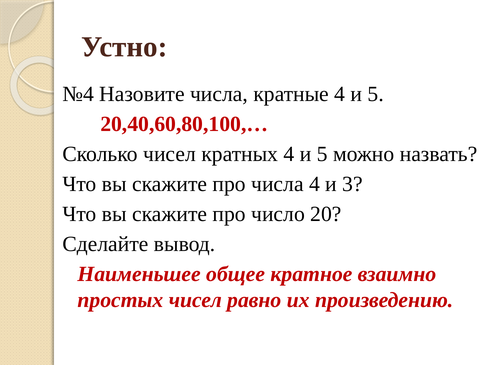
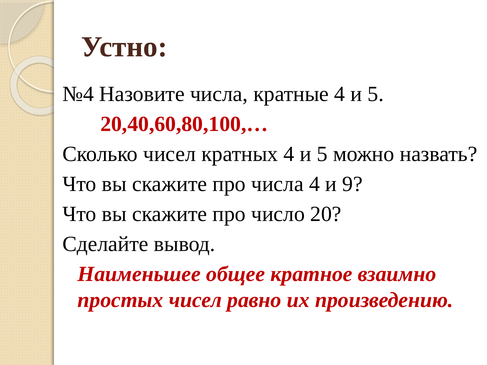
3: 3 -> 9
